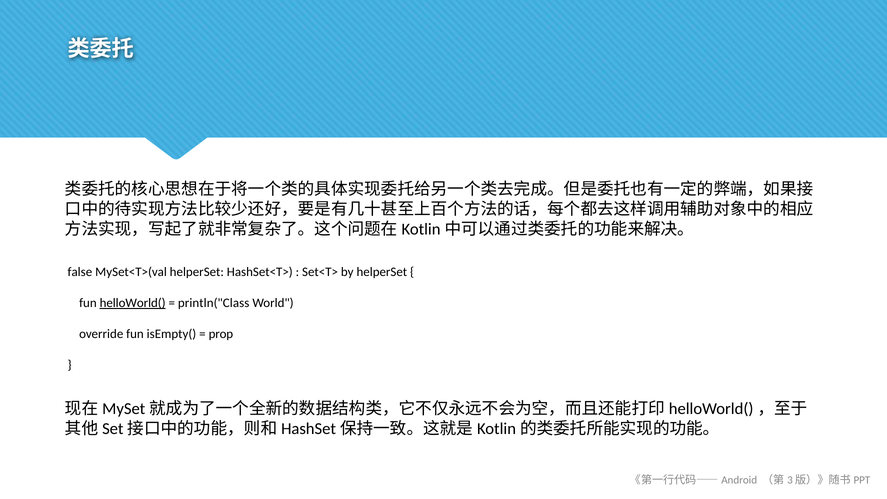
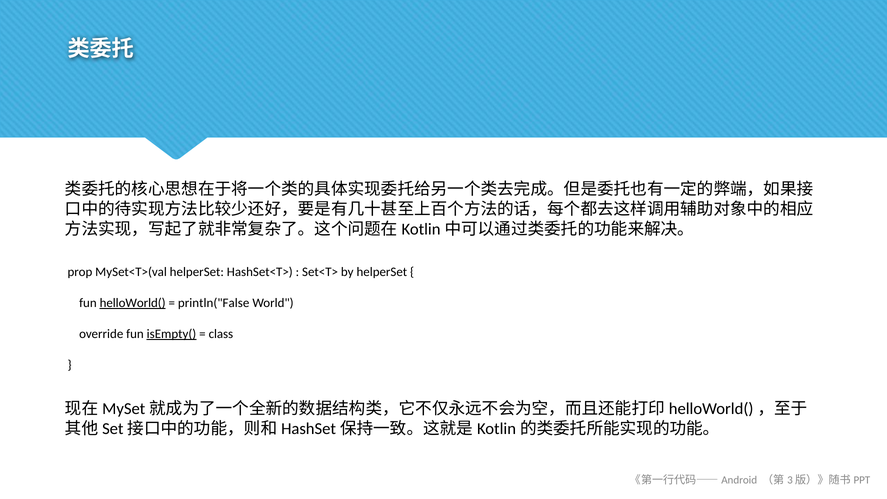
false: false -> prop
println("Class: println("Class -> println("False
isEmpty( underline: none -> present
prop: prop -> class
